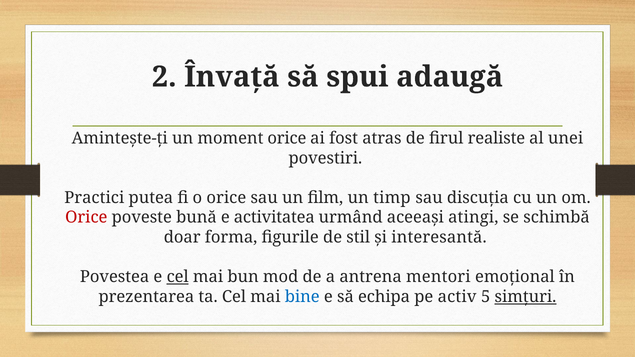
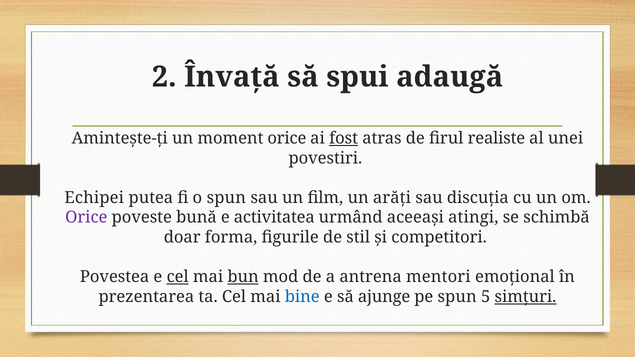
fost underline: none -> present
Practici: Practici -> Echipei
o orice: orice -> spun
timp: timp -> arăți
Orice at (86, 218) colour: red -> purple
interesantă: interesantă -> competitori
bun underline: none -> present
echipa: echipa -> ajunge
pe activ: activ -> spun
